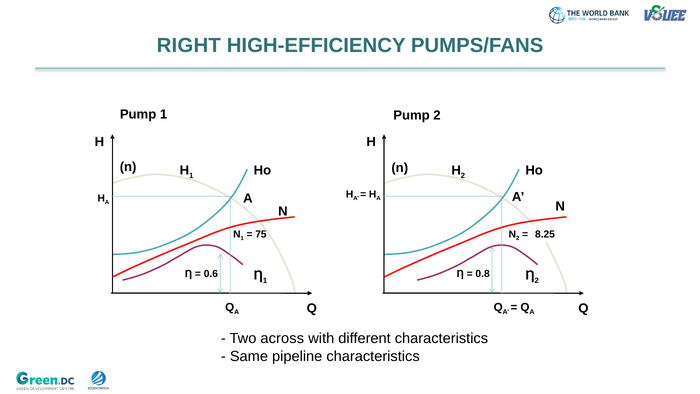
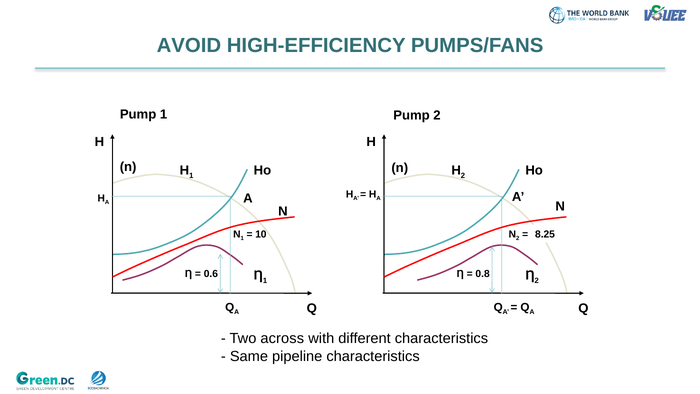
RIGHT: RIGHT -> AVOID
75: 75 -> 10
